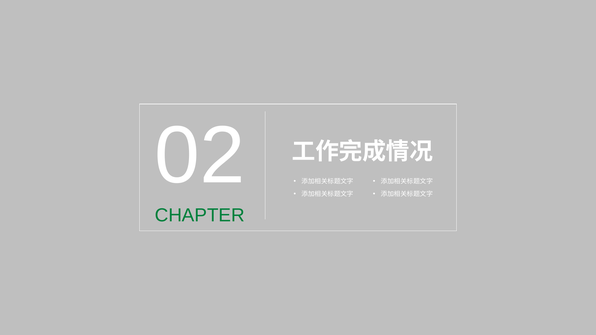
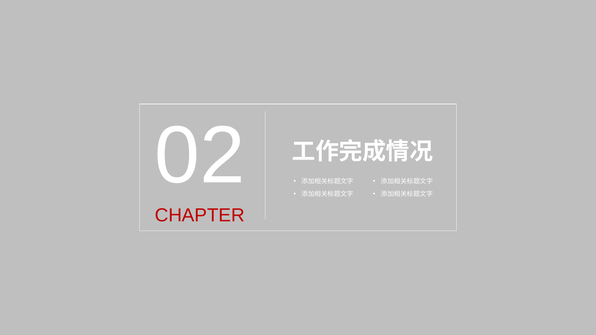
CHAPTER colour: green -> red
